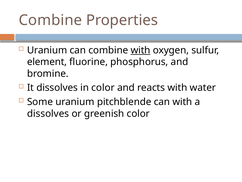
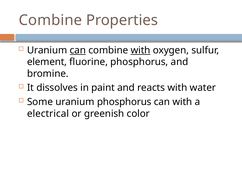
can at (78, 50) underline: none -> present
in color: color -> paint
uranium pitchblende: pitchblende -> phosphorus
dissolves at (48, 113): dissolves -> electrical
